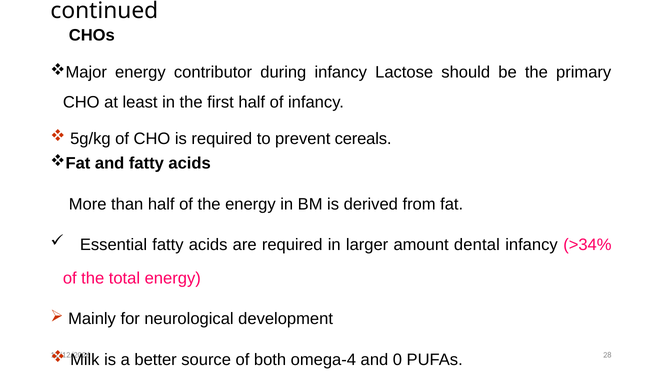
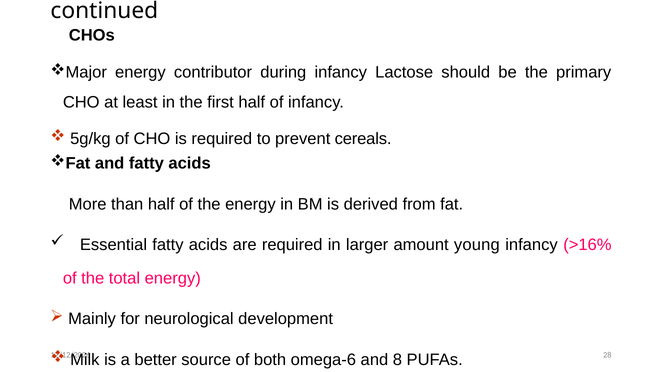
dental: dental -> young
>34%: >34% -> >16%
omega-4: omega-4 -> omega-6
0: 0 -> 8
